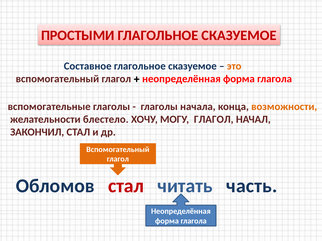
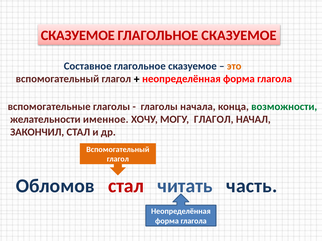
ПРОСТЫМИ at (78, 36): ПРОСТЫМИ -> СКАЗУЕМОЕ
возможности colour: orange -> green
блестело: блестело -> именное
